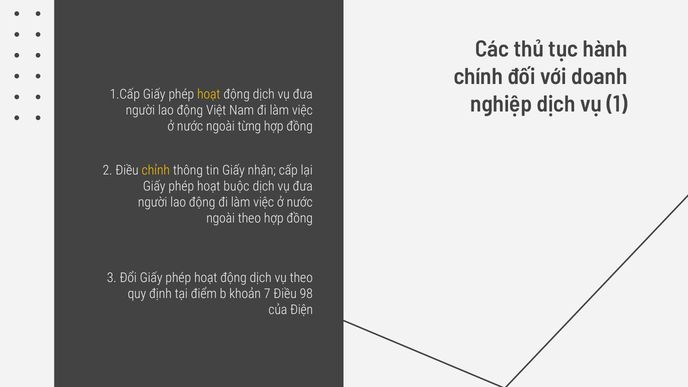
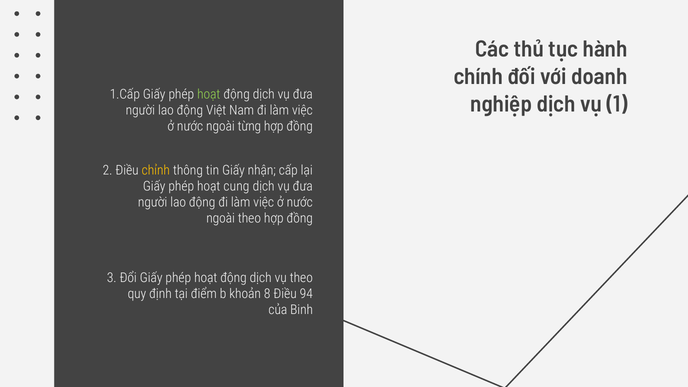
hoạt at (209, 94) colour: yellow -> light green
buộc: buộc -> cung
7: 7 -> 8
98: 98 -> 94
Điện: Điện -> Binh
